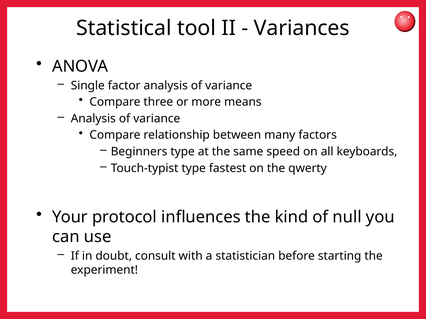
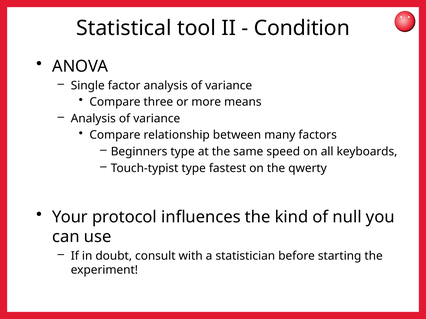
Variances: Variances -> Condition
